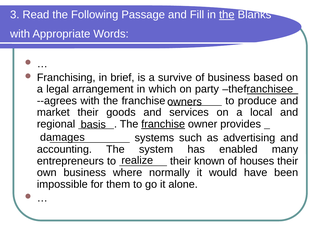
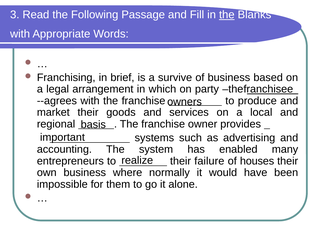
franchise at (163, 124) underline: present -> none
damages: damages -> important
known: known -> failure
